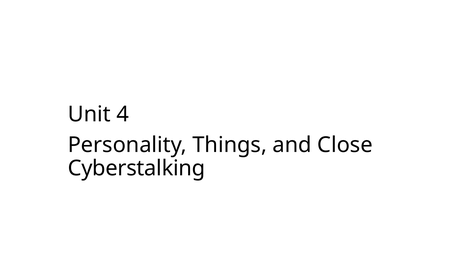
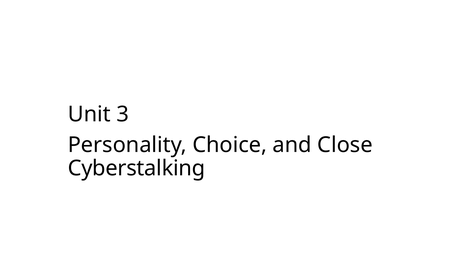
4: 4 -> 3
Things: Things -> Choice
